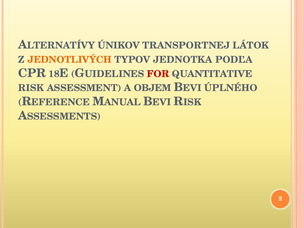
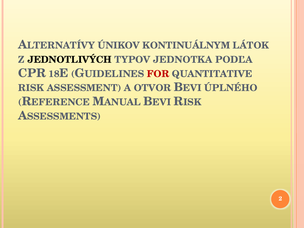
TRANSPORTNEJ: TRANSPORTNEJ -> KONTINUÁLNYM
JEDNOTLIVÝCH colour: orange -> black
OBJEM: OBJEM -> OTVOR
